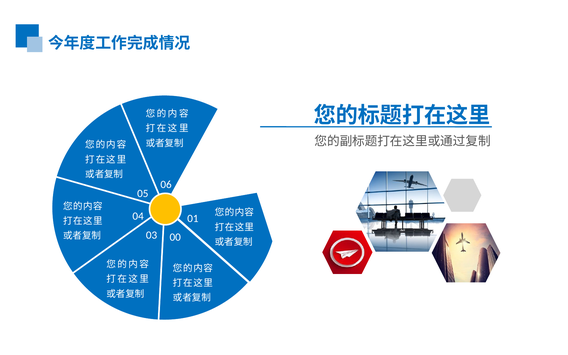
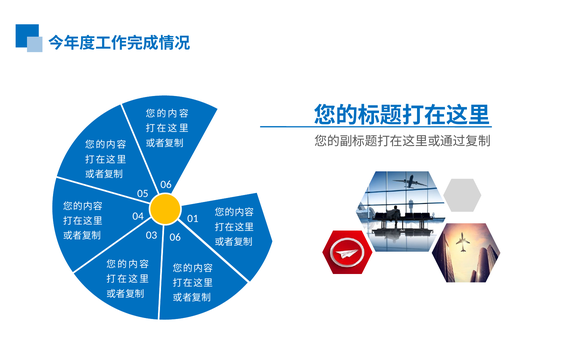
03 00: 00 -> 06
